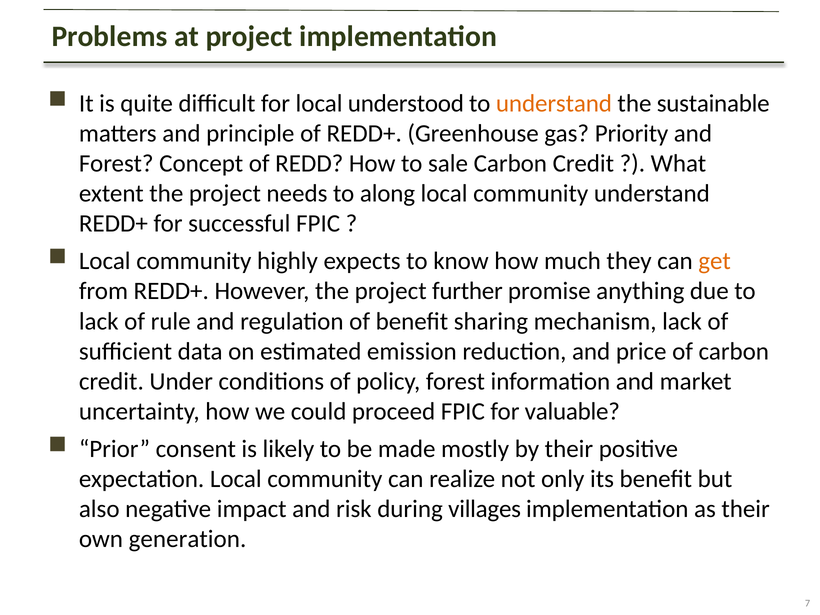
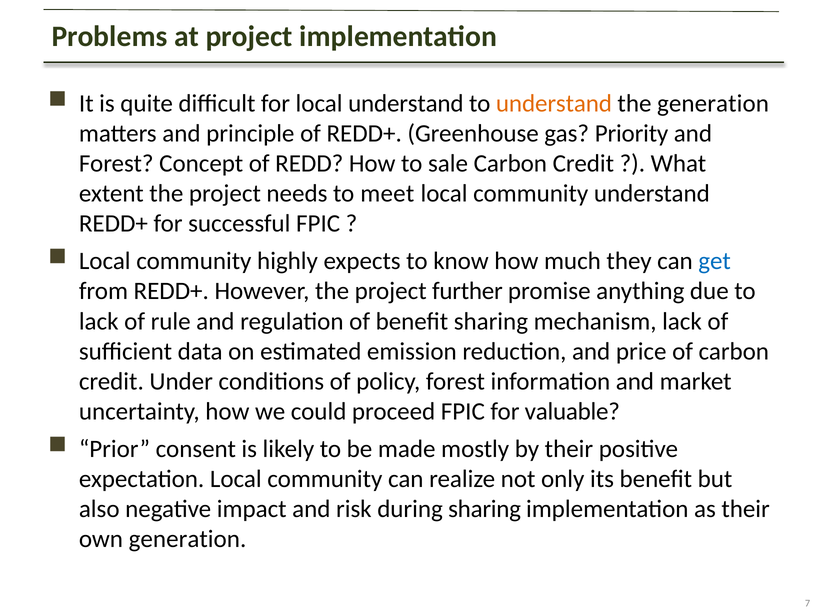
local understood: understood -> understand
the sustainable: sustainable -> generation
along: along -> meet
get colour: orange -> blue
during villages: villages -> sharing
